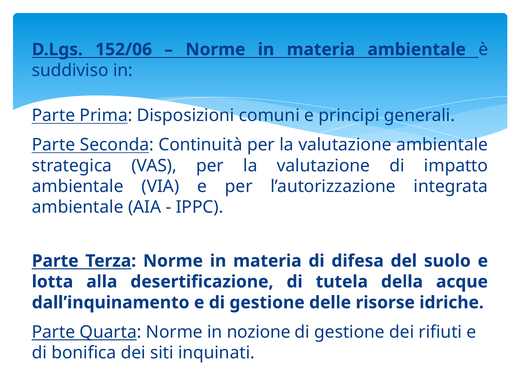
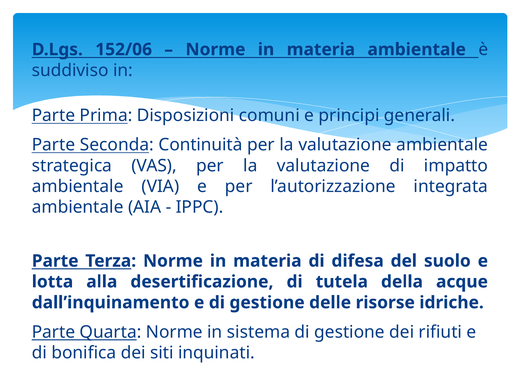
nozione: nozione -> sistema
